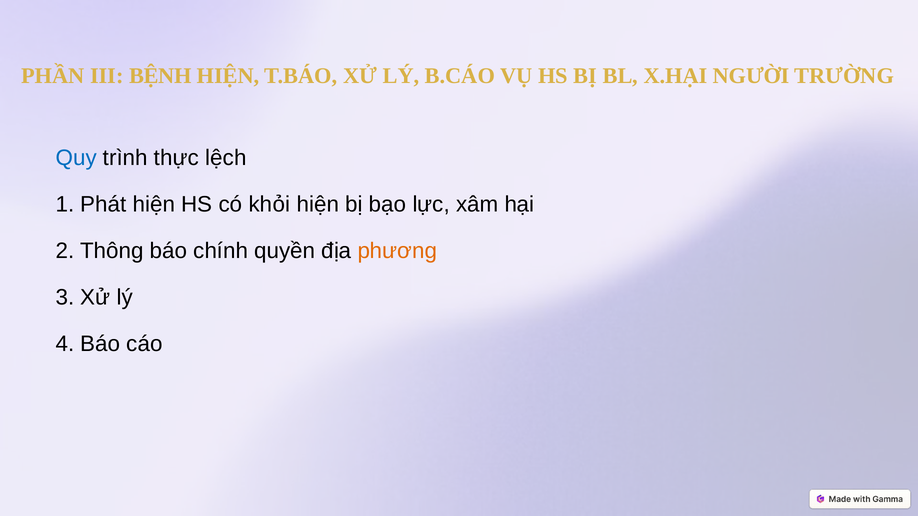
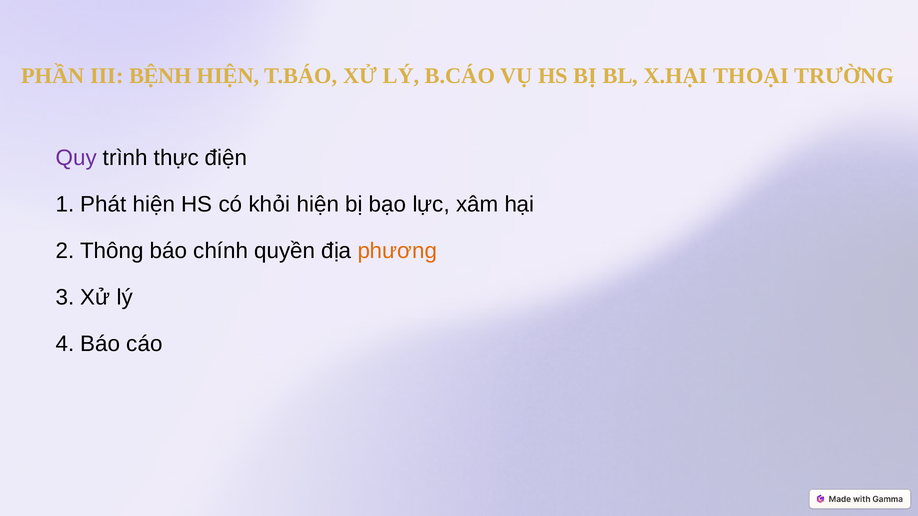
NGƯỜI: NGƯỜI -> THOẠI
Quy colour: blue -> purple
lệch: lệch -> điện
